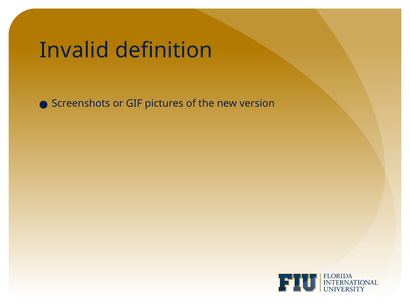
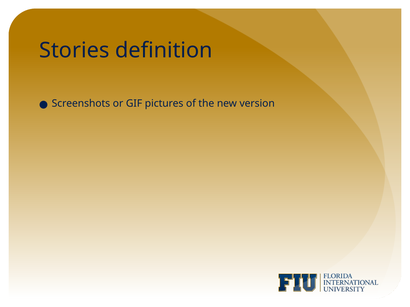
Invalid: Invalid -> Stories
